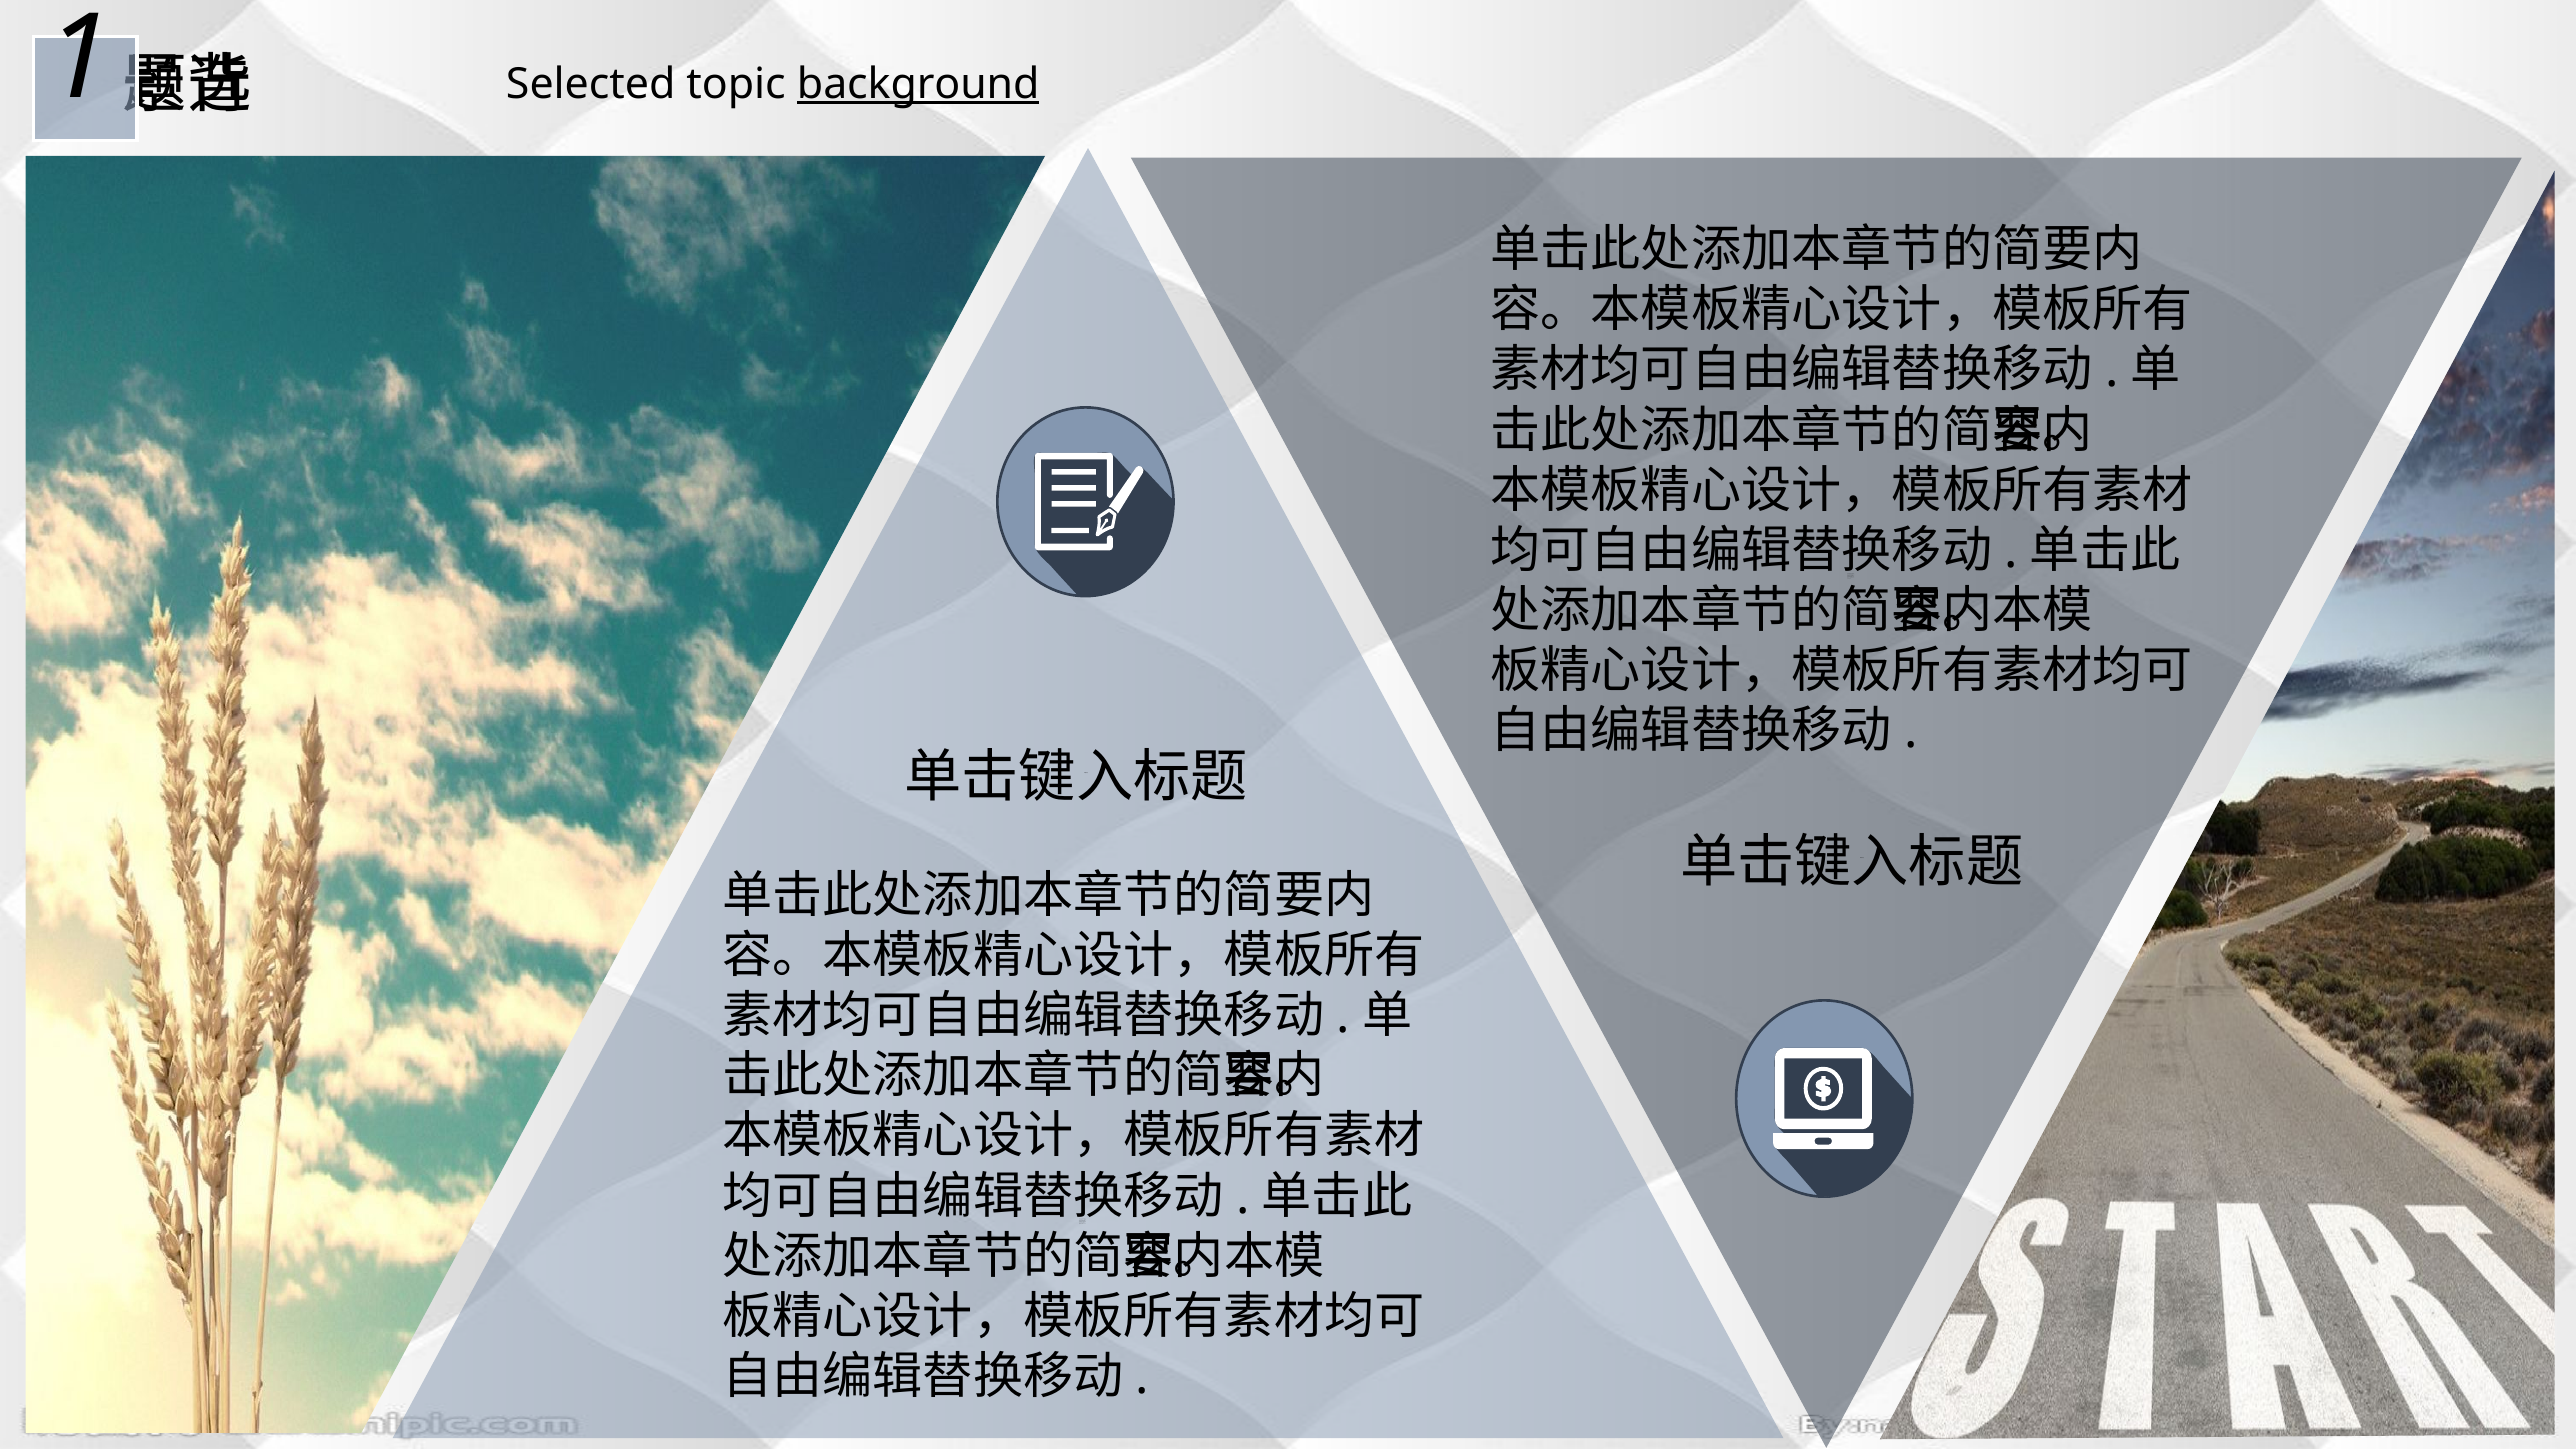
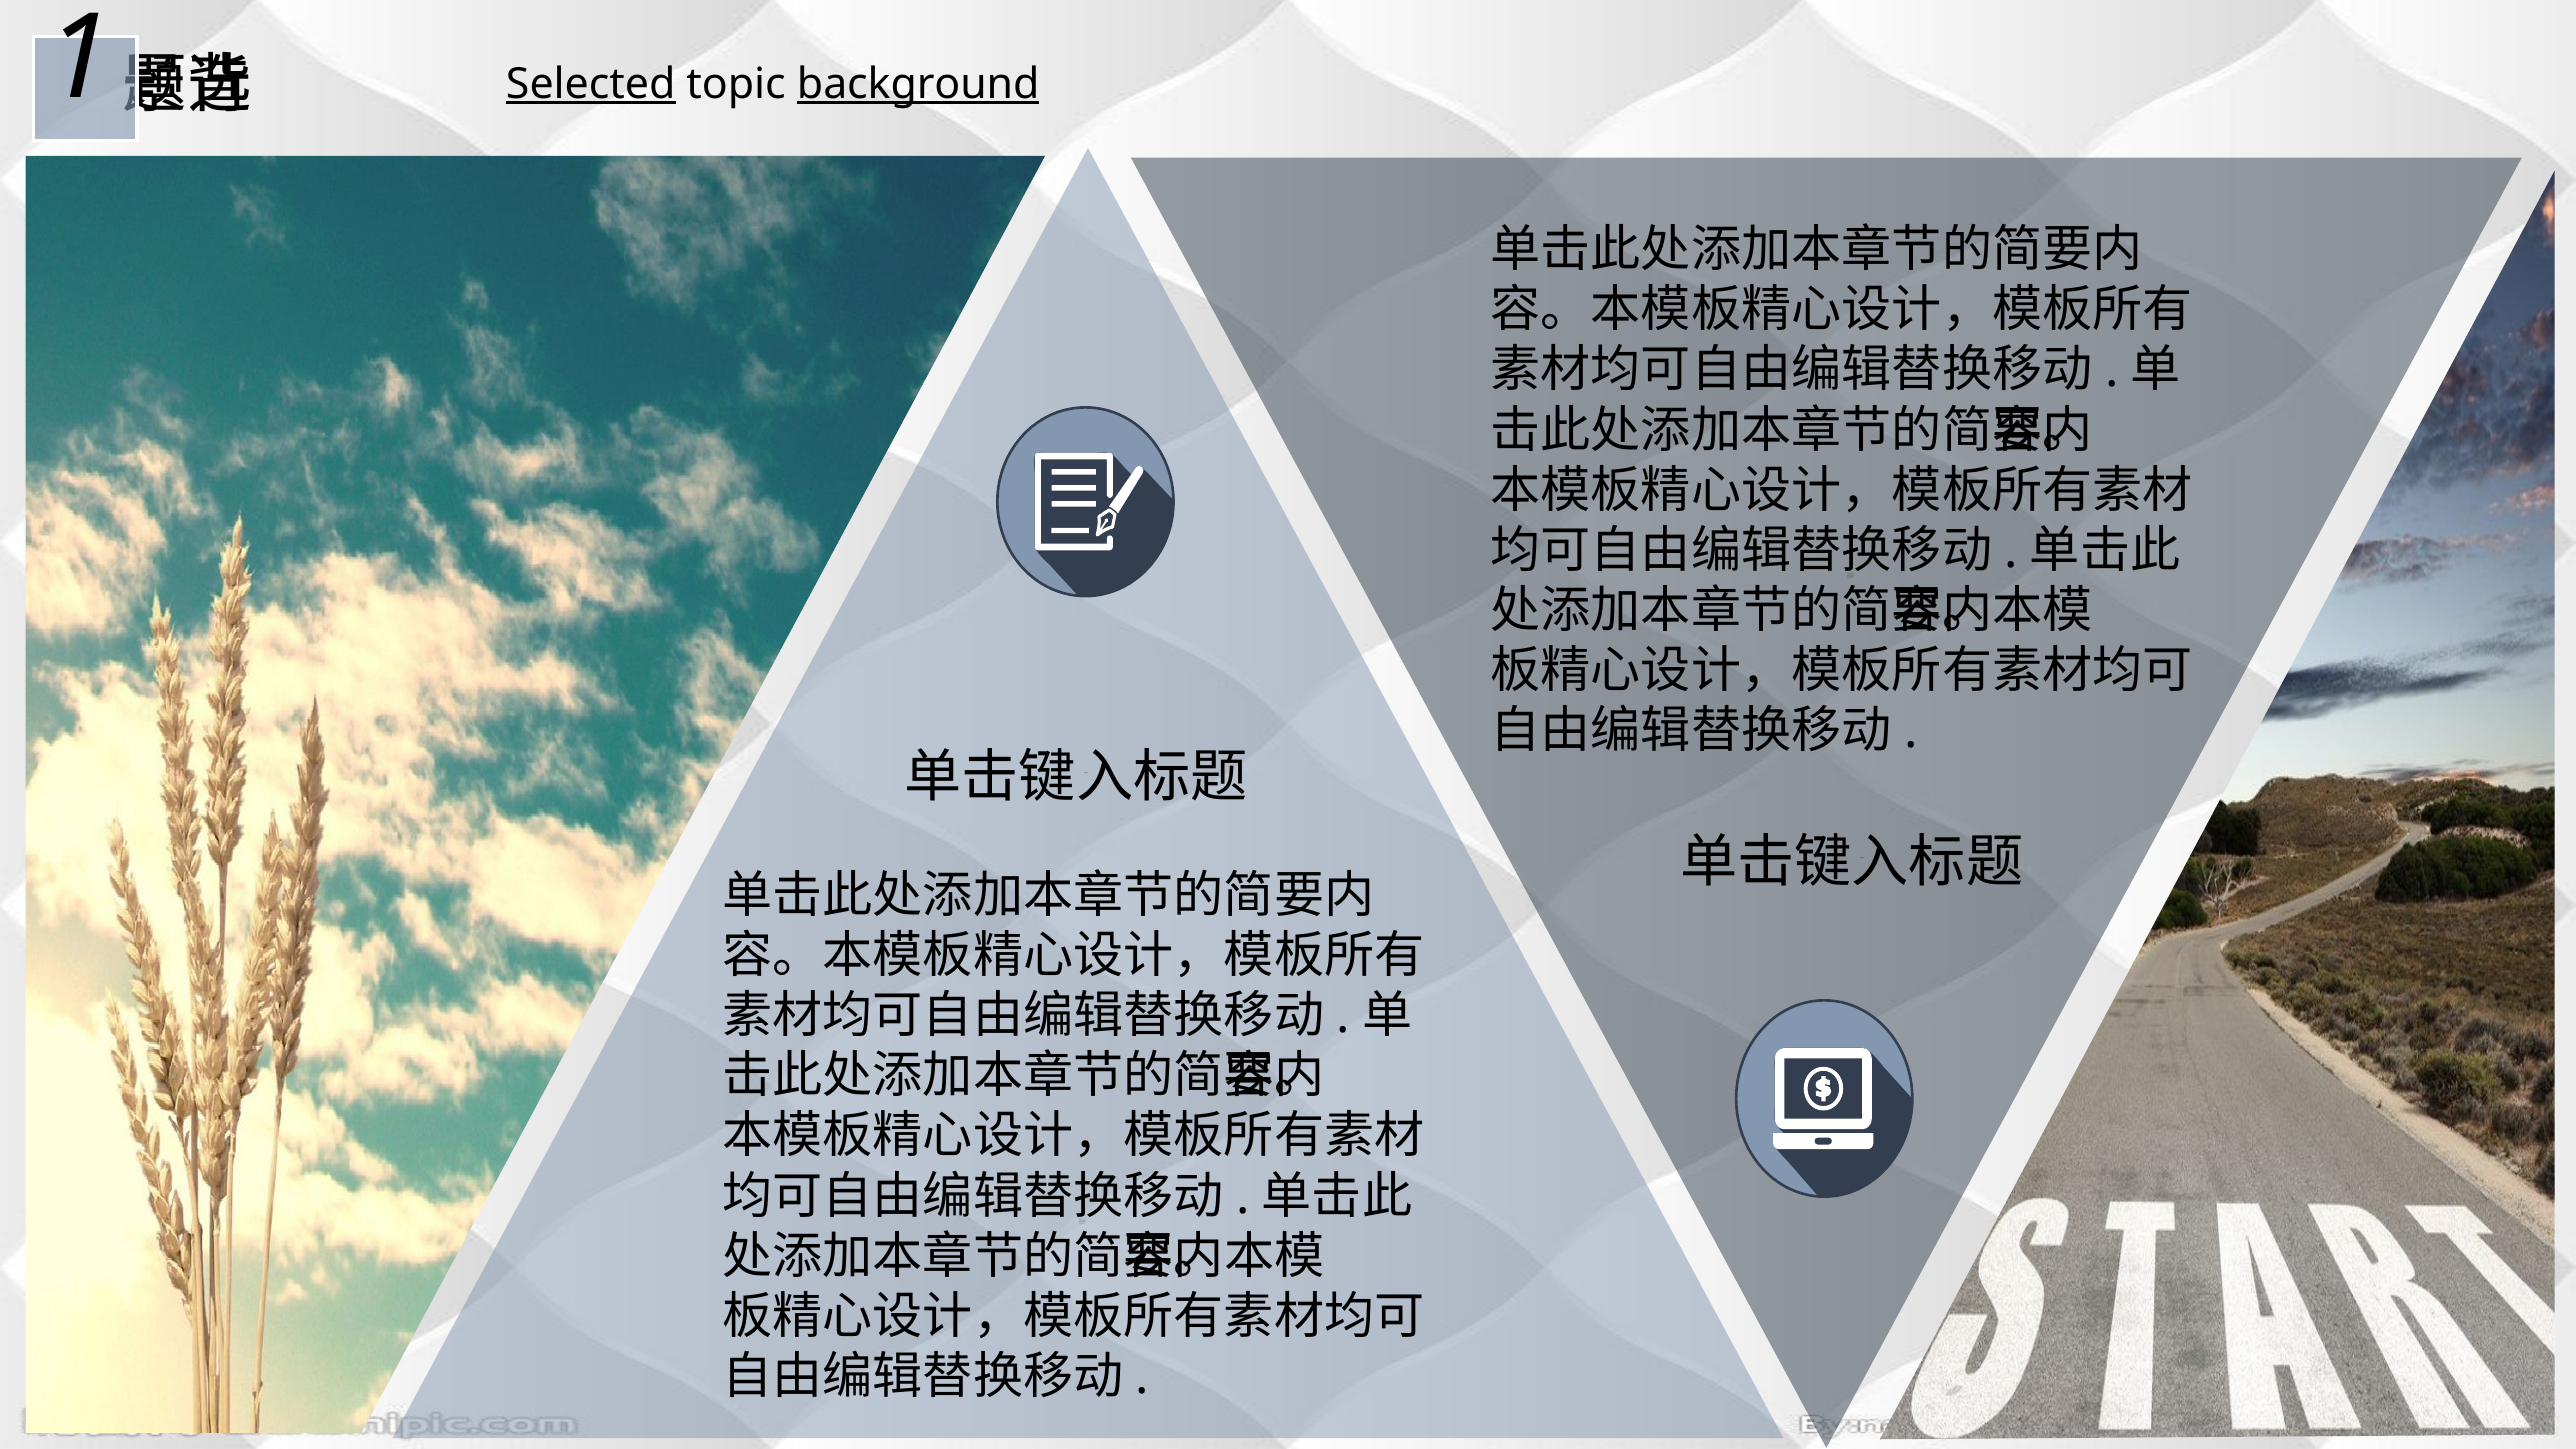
Selected underline: none -> present
